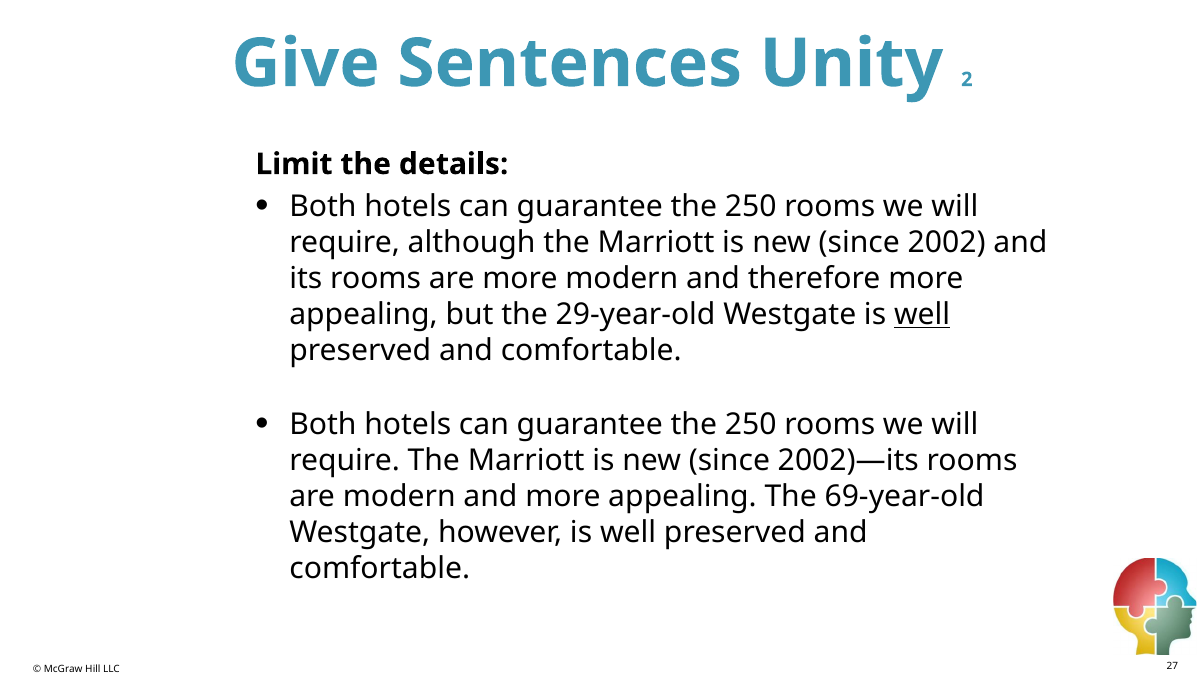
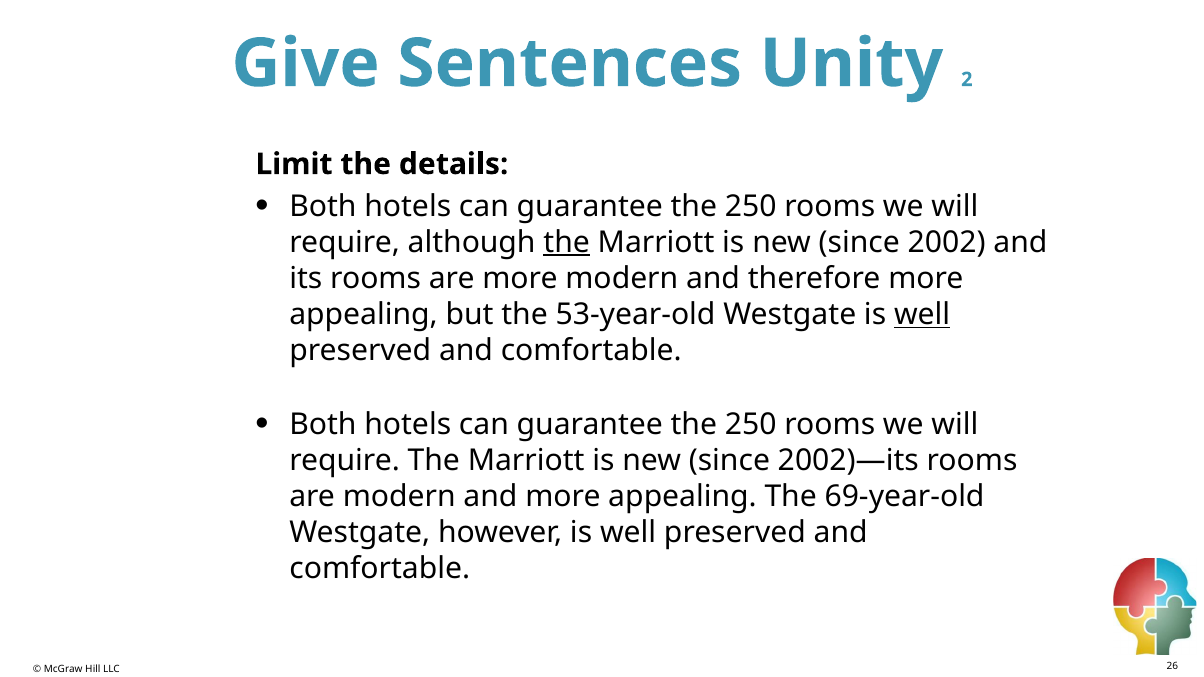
the at (567, 242) underline: none -> present
29-year-old: 29-year-old -> 53-year-old
27: 27 -> 26
